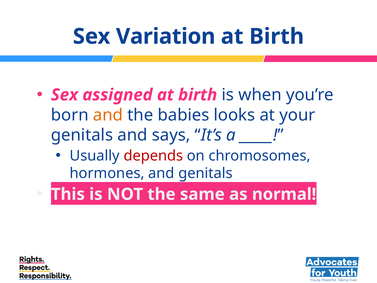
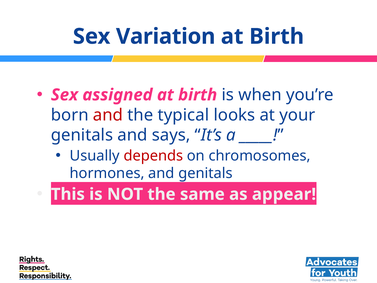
and at (108, 115) colour: orange -> red
babies: babies -> typical
normal: normal -> appear
